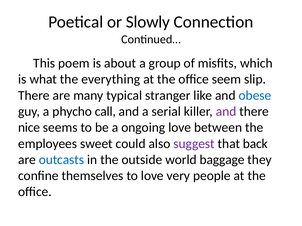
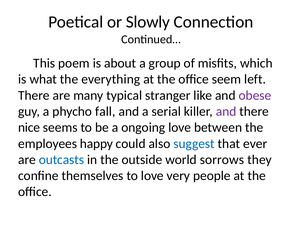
slip: slip -> left
obese colour: blue -> purple
call: call -> fall
sweet: sweet -> happy
suggest colour: purple -> blue
back: back -> ever
baggage: baggage -> sorrows
